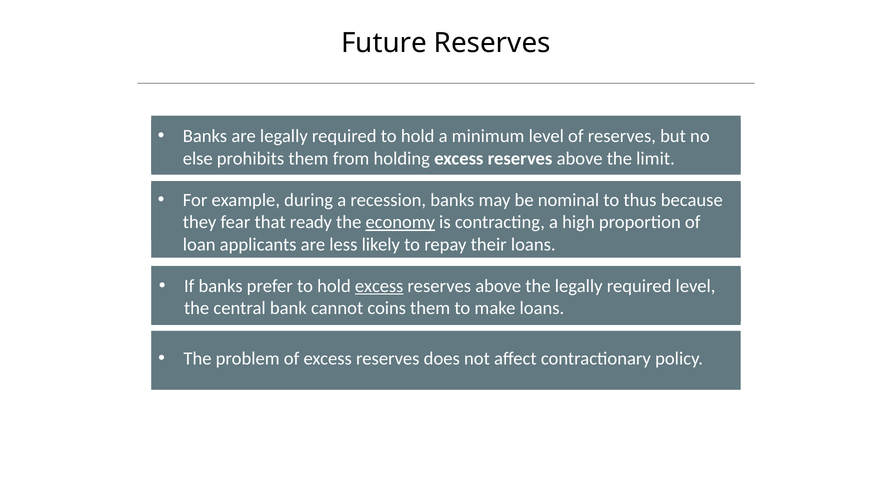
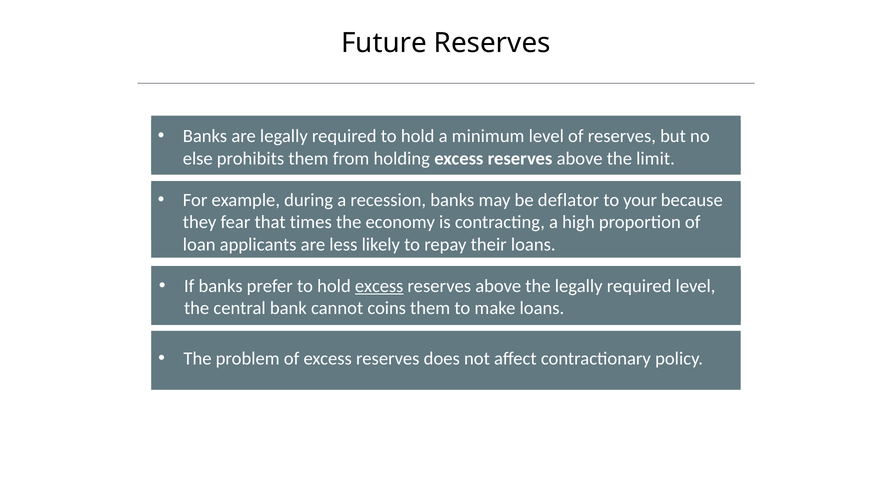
nominal: nominal -> deflator
thus: thus -> your
ready: ready -> times
economy underline: present -> none
